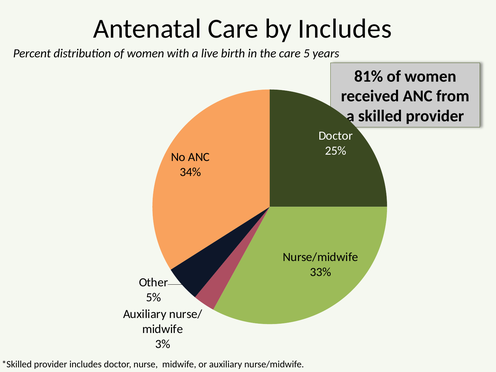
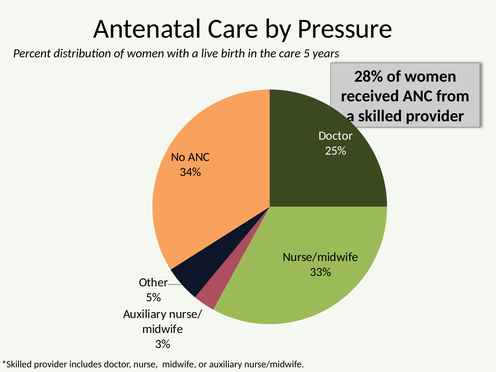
by Includes: Includes -> Pressure
81%: 81% -> 28%
